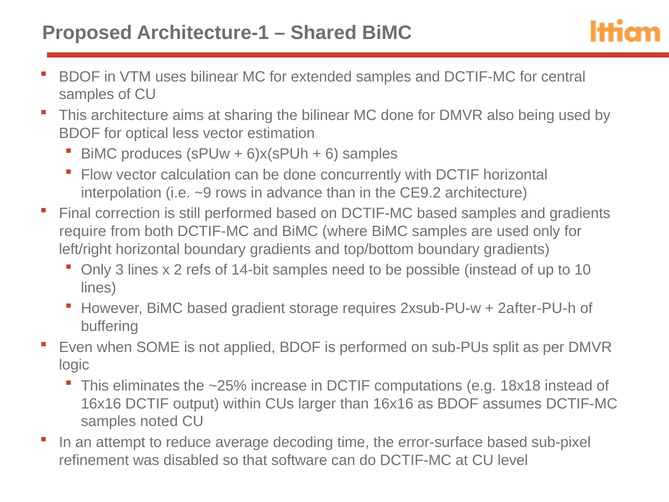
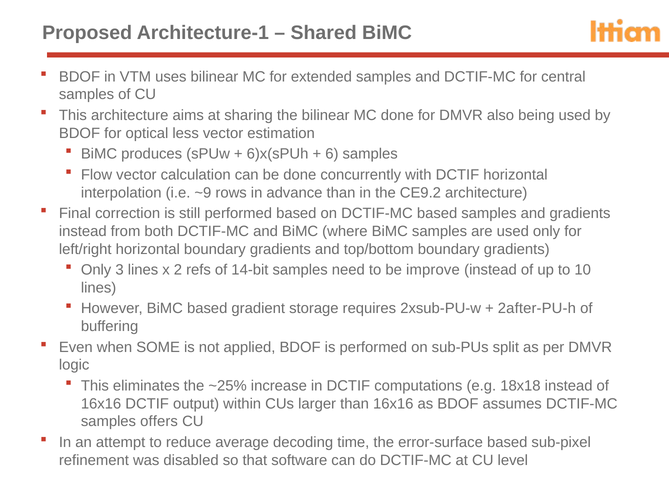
require at (83, 231): require -> instead
possible: possible -> improve
noted: noted -> offers
